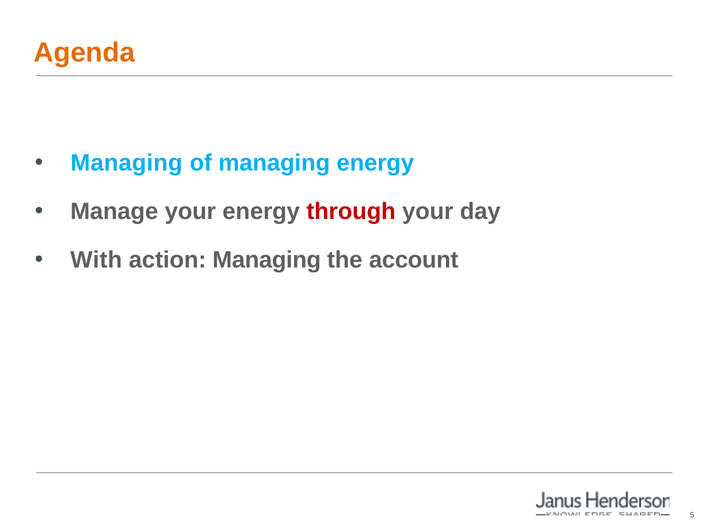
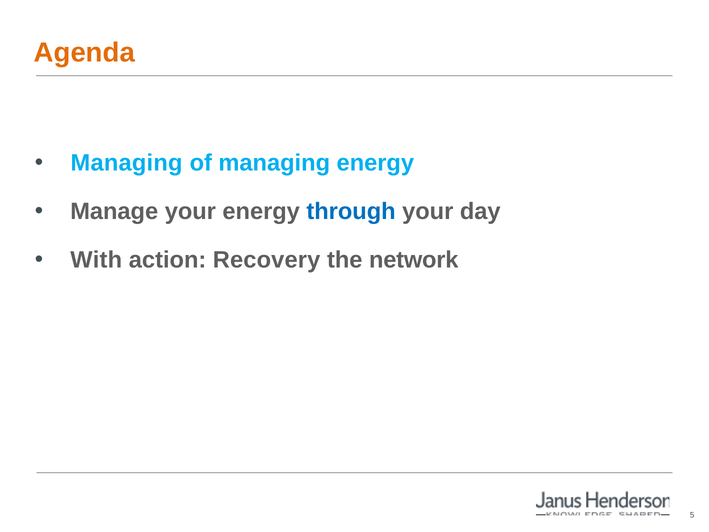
through colour: red -> blue
action Managing: Managing -> Recovery
account: account -> network
